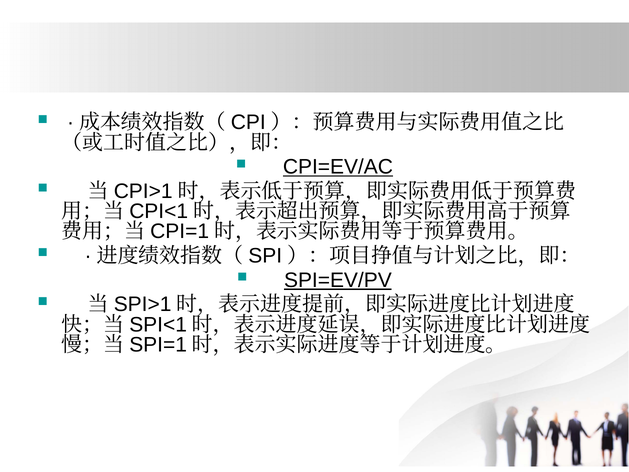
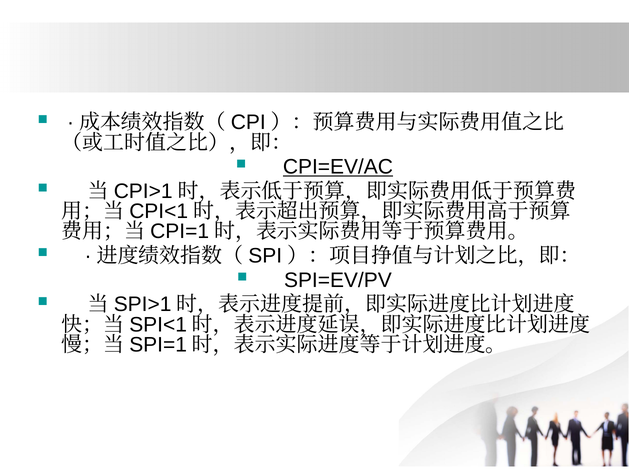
SPI=EV/PV underline: present -> none
